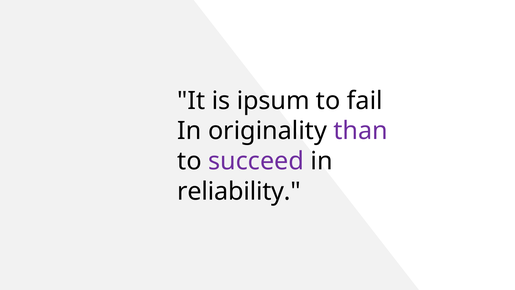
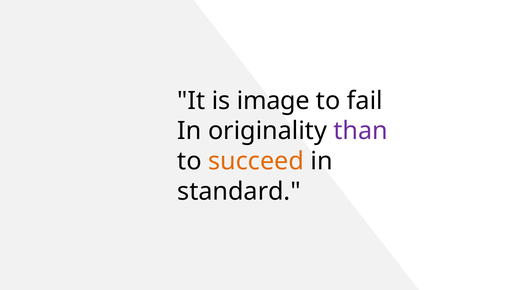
ipsum: ipsum -> image
succeed colour: purple -> orange
reliability: reliability -> standard
